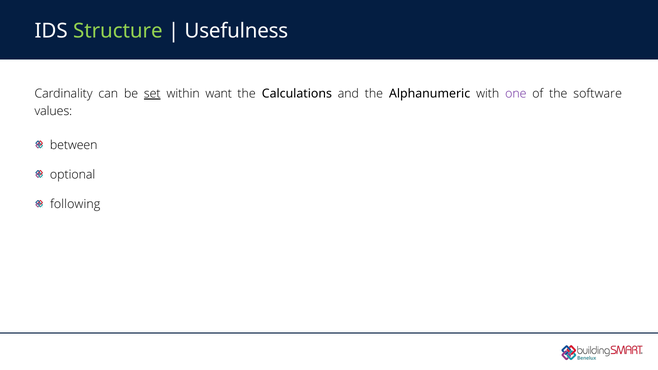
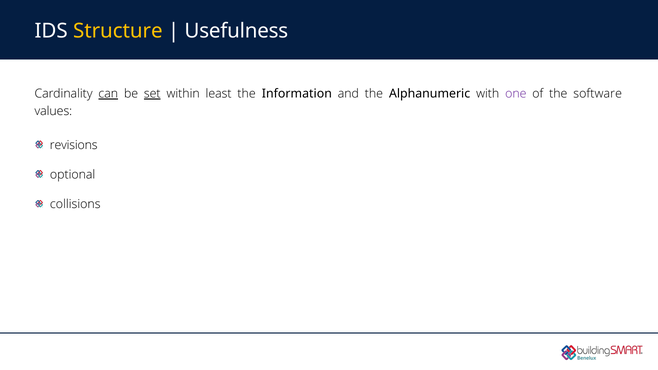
Structure colour: light green -> yellow
can underline: none -> present
want: want -> least
Calculations: Calculations -> Information
between: between -> revisions
following: following -> collisions
